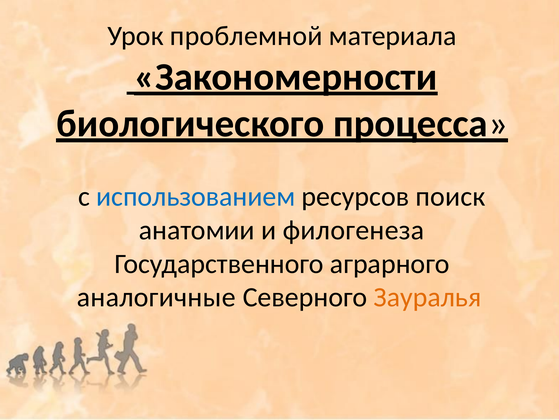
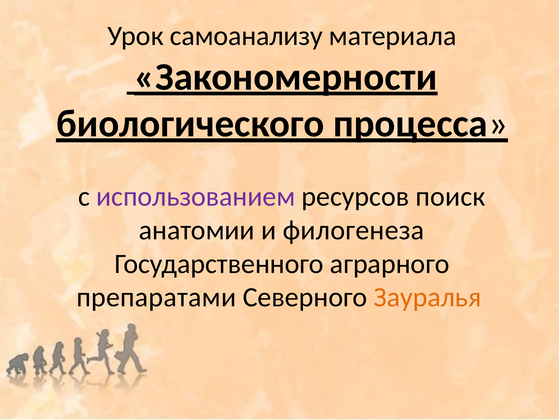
проблемной: проблемной -> самоанализу
использованием colour: blue -> purple
аналогичные: аналогичные -> препаратами
